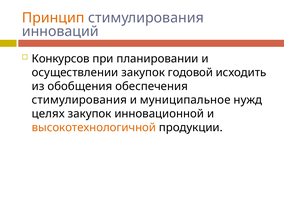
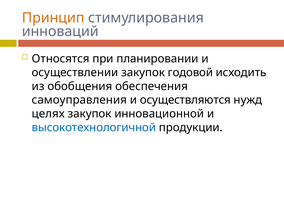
Конкурсов: Конкурсов -> Относятся
стимулирования at (79, 100): стимулирования -> самоуправления
муниципальное: муниципальное -> осуществляются
высокотехнологичной colour: orange -> blue
